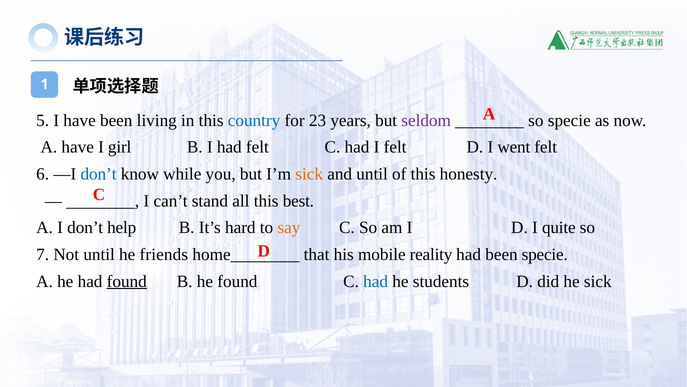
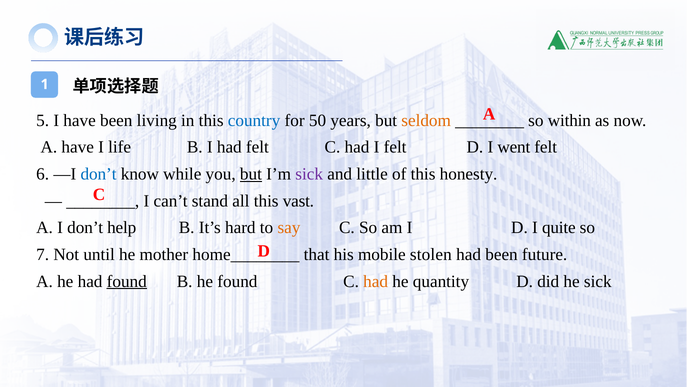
23: 23 -> 50
seldom colour: purple -> orange
so specie: specie -> within
girl: girl -> life
but at (251, 174) underline: none -> present
sick at (309, 174) colour: orange -> purple
and until: until -> little
best: best -> vast
friends: friends -> mother
reality: reality -> stolen
been specie: specie -> future
had at (376, 281) colour: blue -> orange
students: students -> quantity
